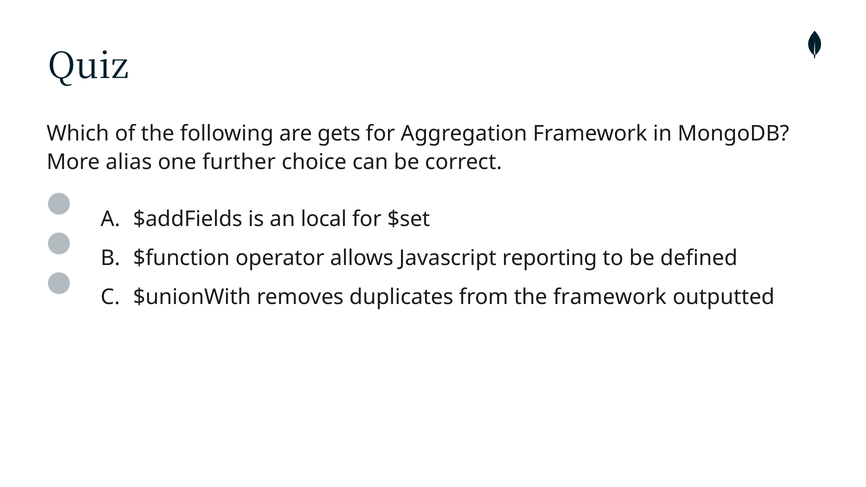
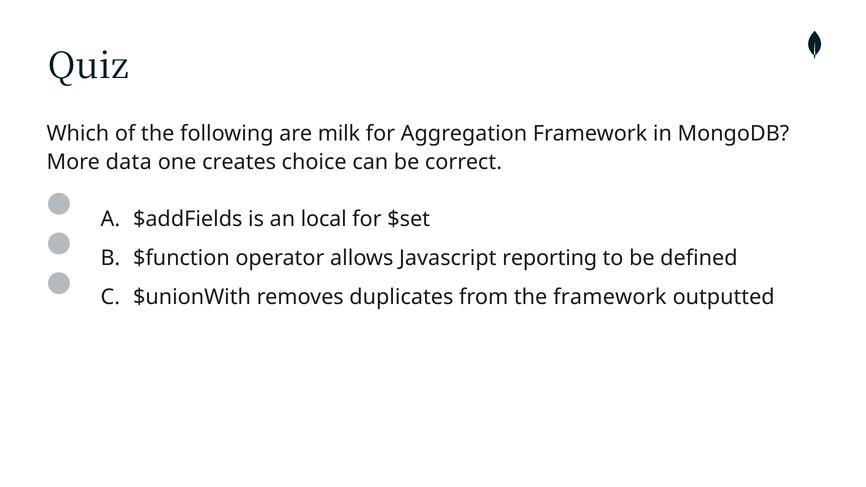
gets: gets -> milk
alias: alias -> data
further: further -> creates
